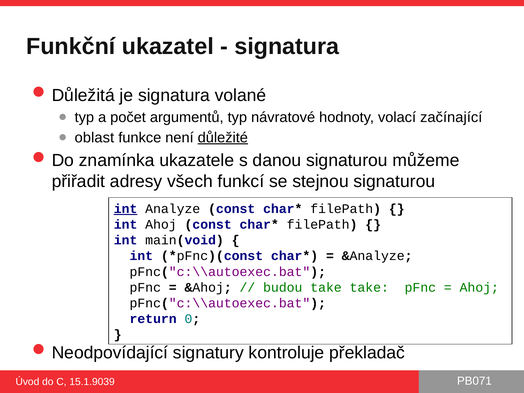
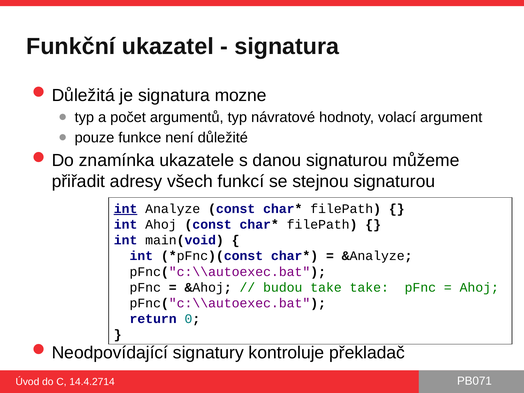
volané: volané -> mozne
začínající: začínající -> argument
oblast: oblast -> pouze
důležité underline: present -> none
15.1.9039: 15.1.9039 -> 14.4.2714
